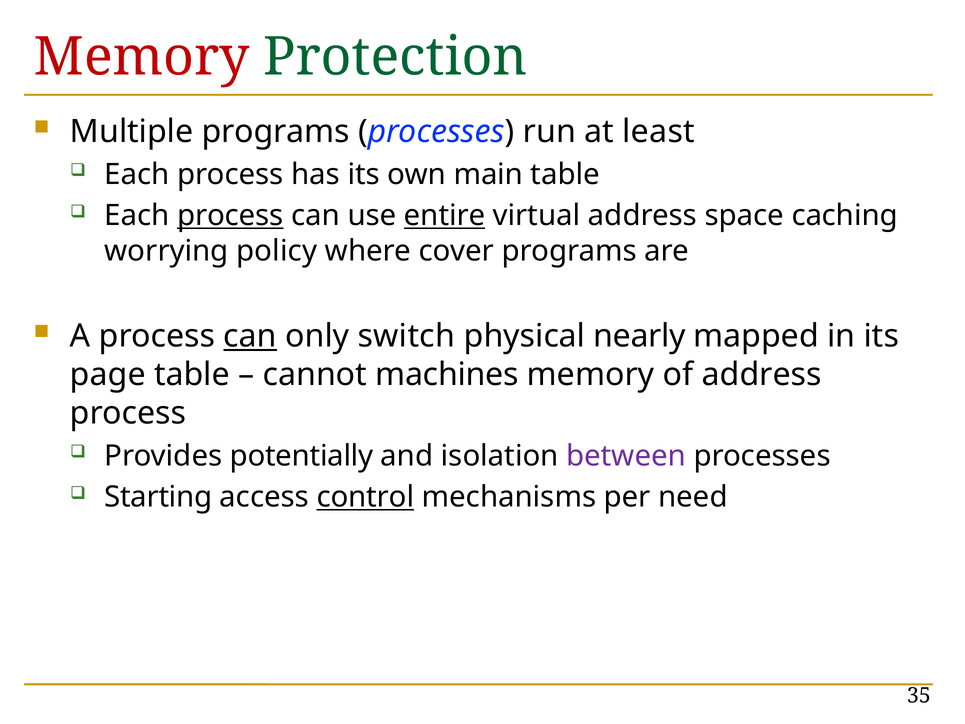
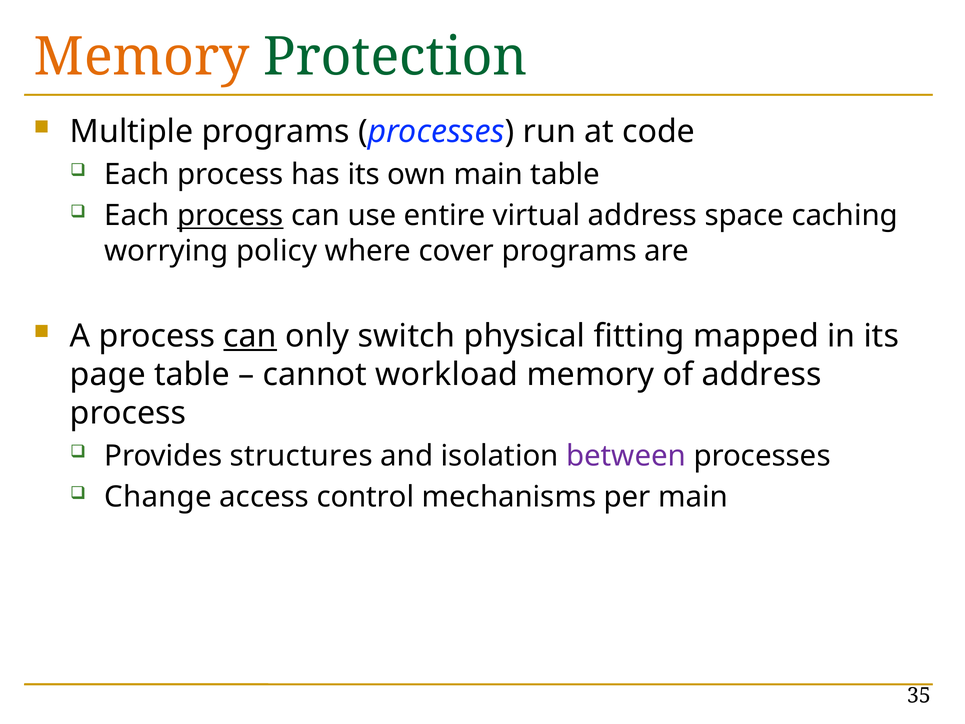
Memory at (142, 57) colour: red -> orange
least: least -> code
entire underline: present -> none
nearly: nearly -> fitting
machines: machines -> workload
potentially: potentially -> structures
Starting: Starting -> Change
control underline: present -> none
per need: need -> main
